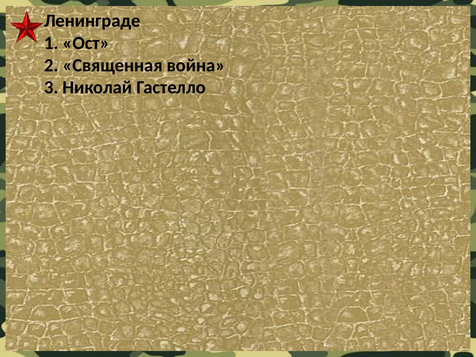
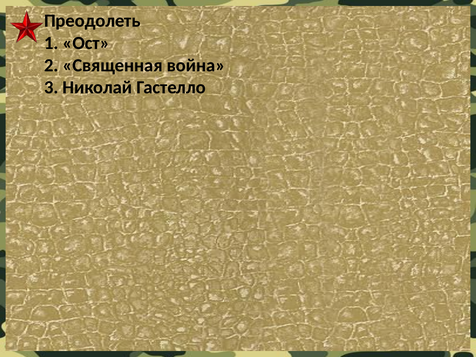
Ленинграде: Ленинграде -> Преодолеть
